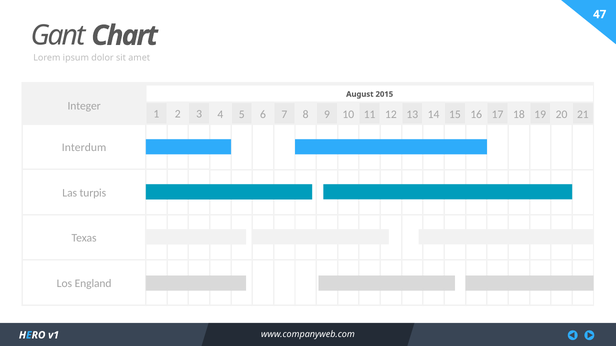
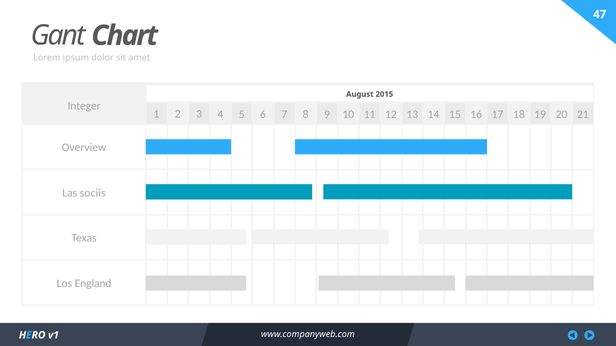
Interdum: Interdum -> Overview
turpis: turpis -> sociis
